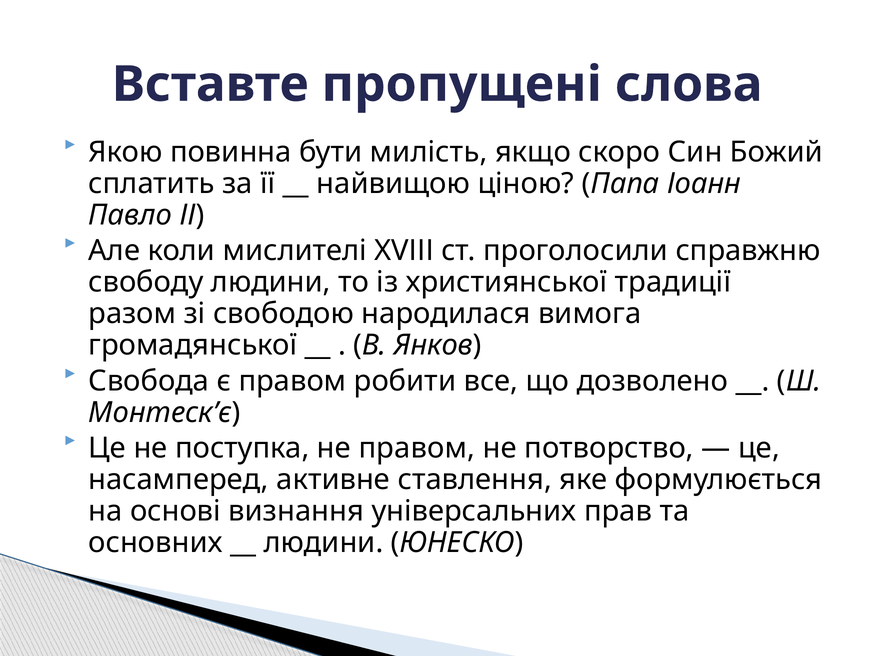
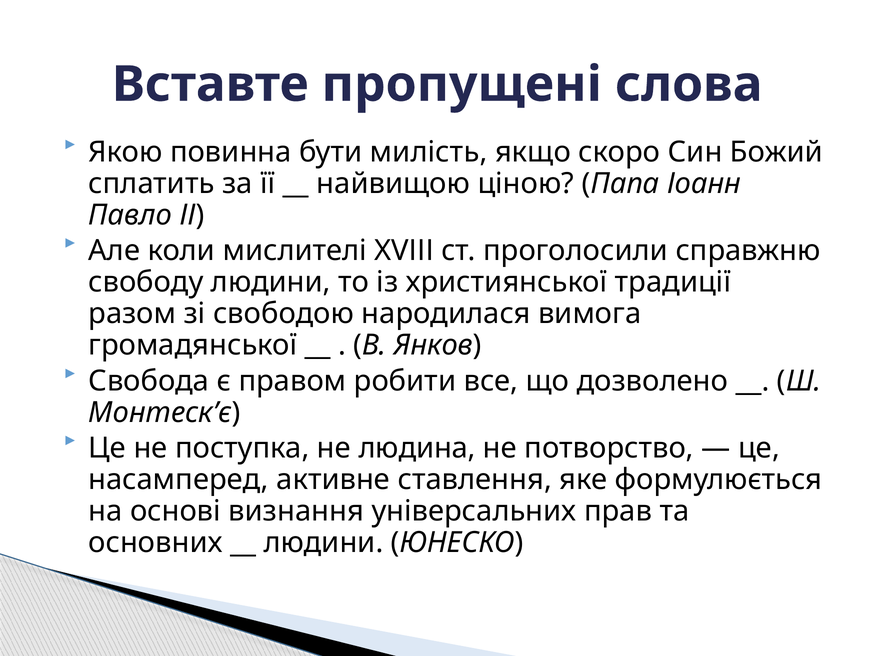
не правом: правом -> людина
